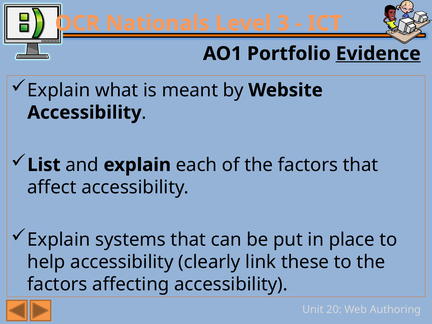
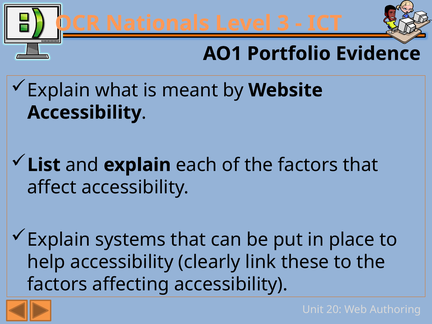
Evidence underline: present -> none
